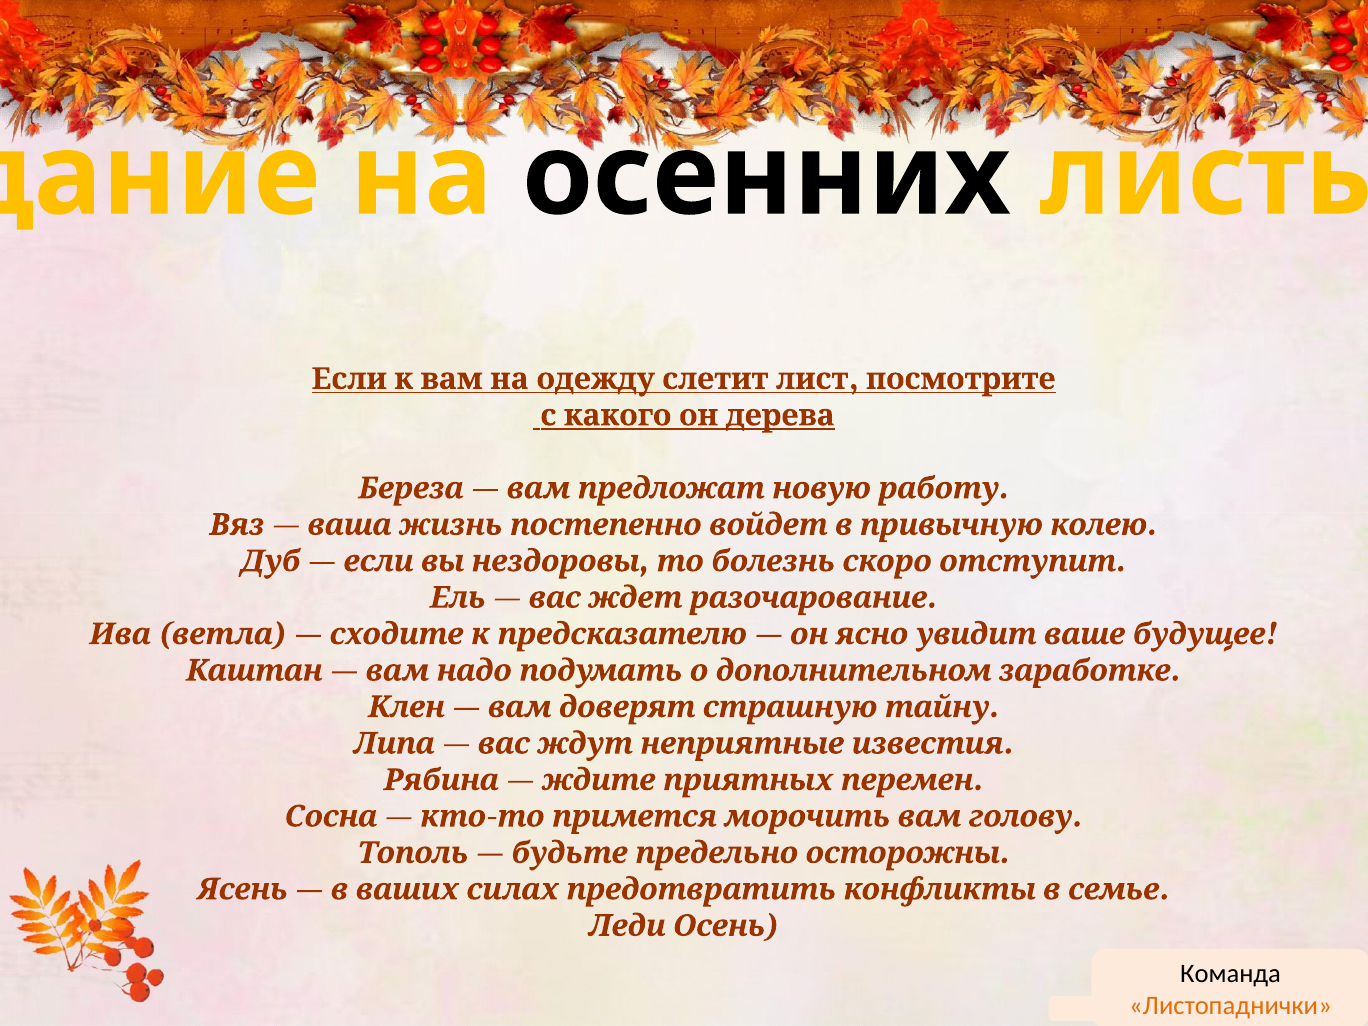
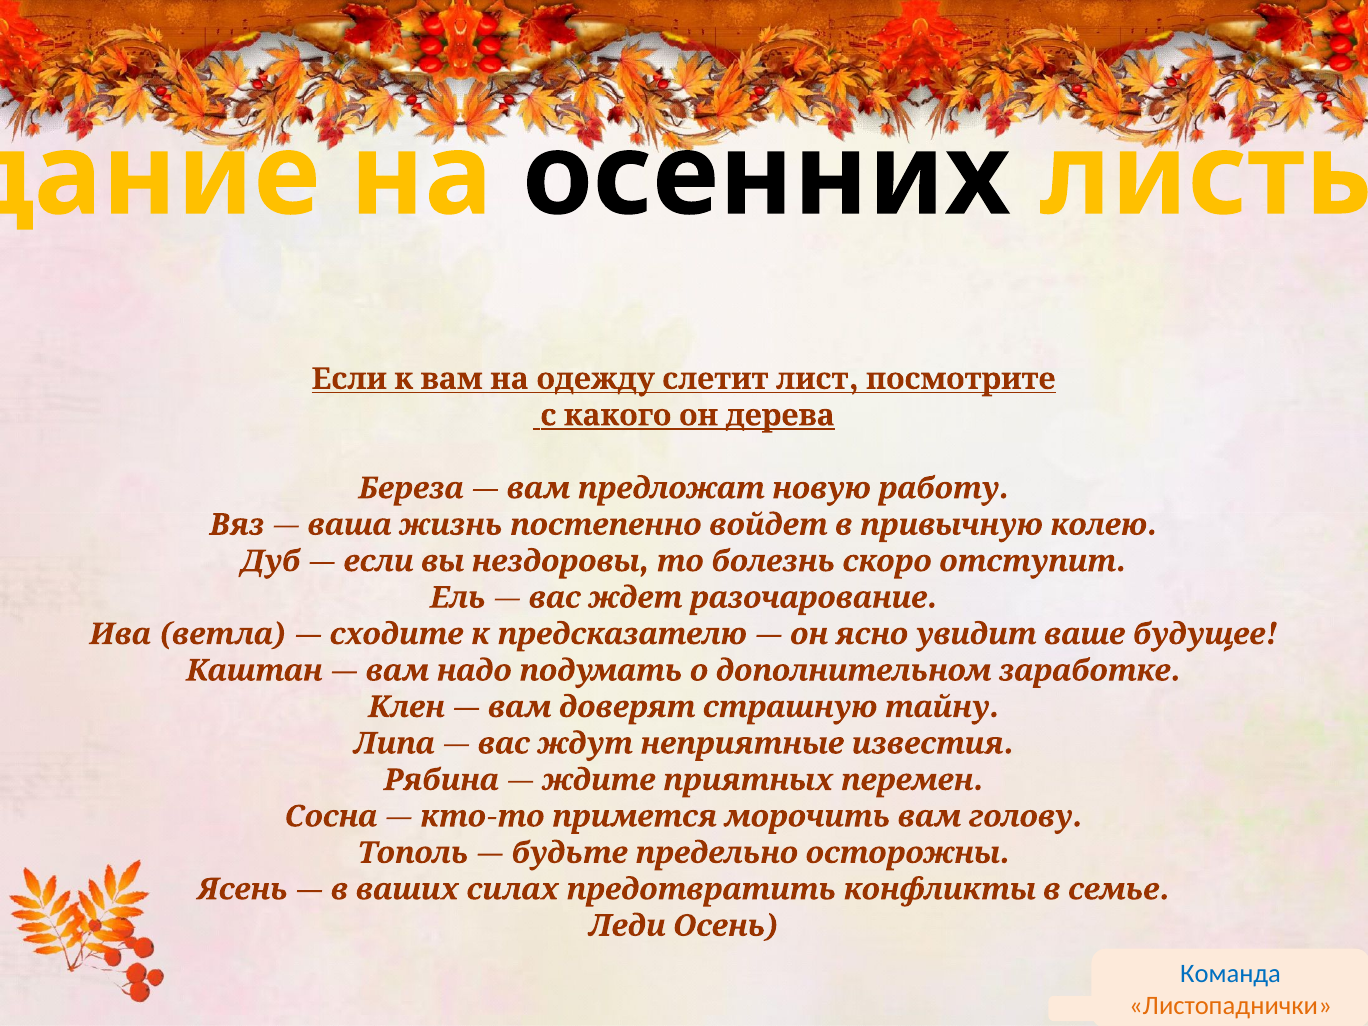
Команда colour: black -> blue
